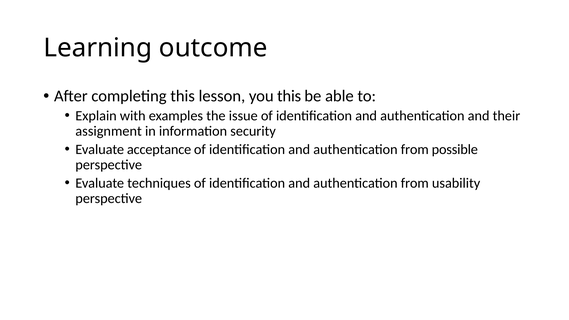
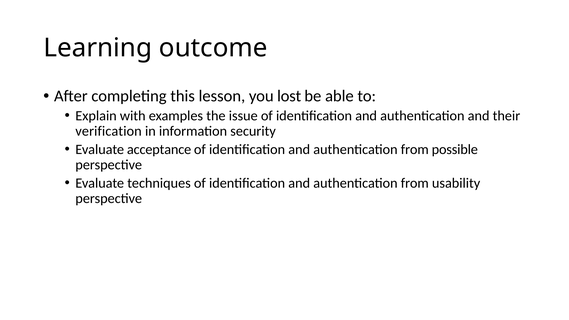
you this: this -> lost
assignment: assignment -> verification
